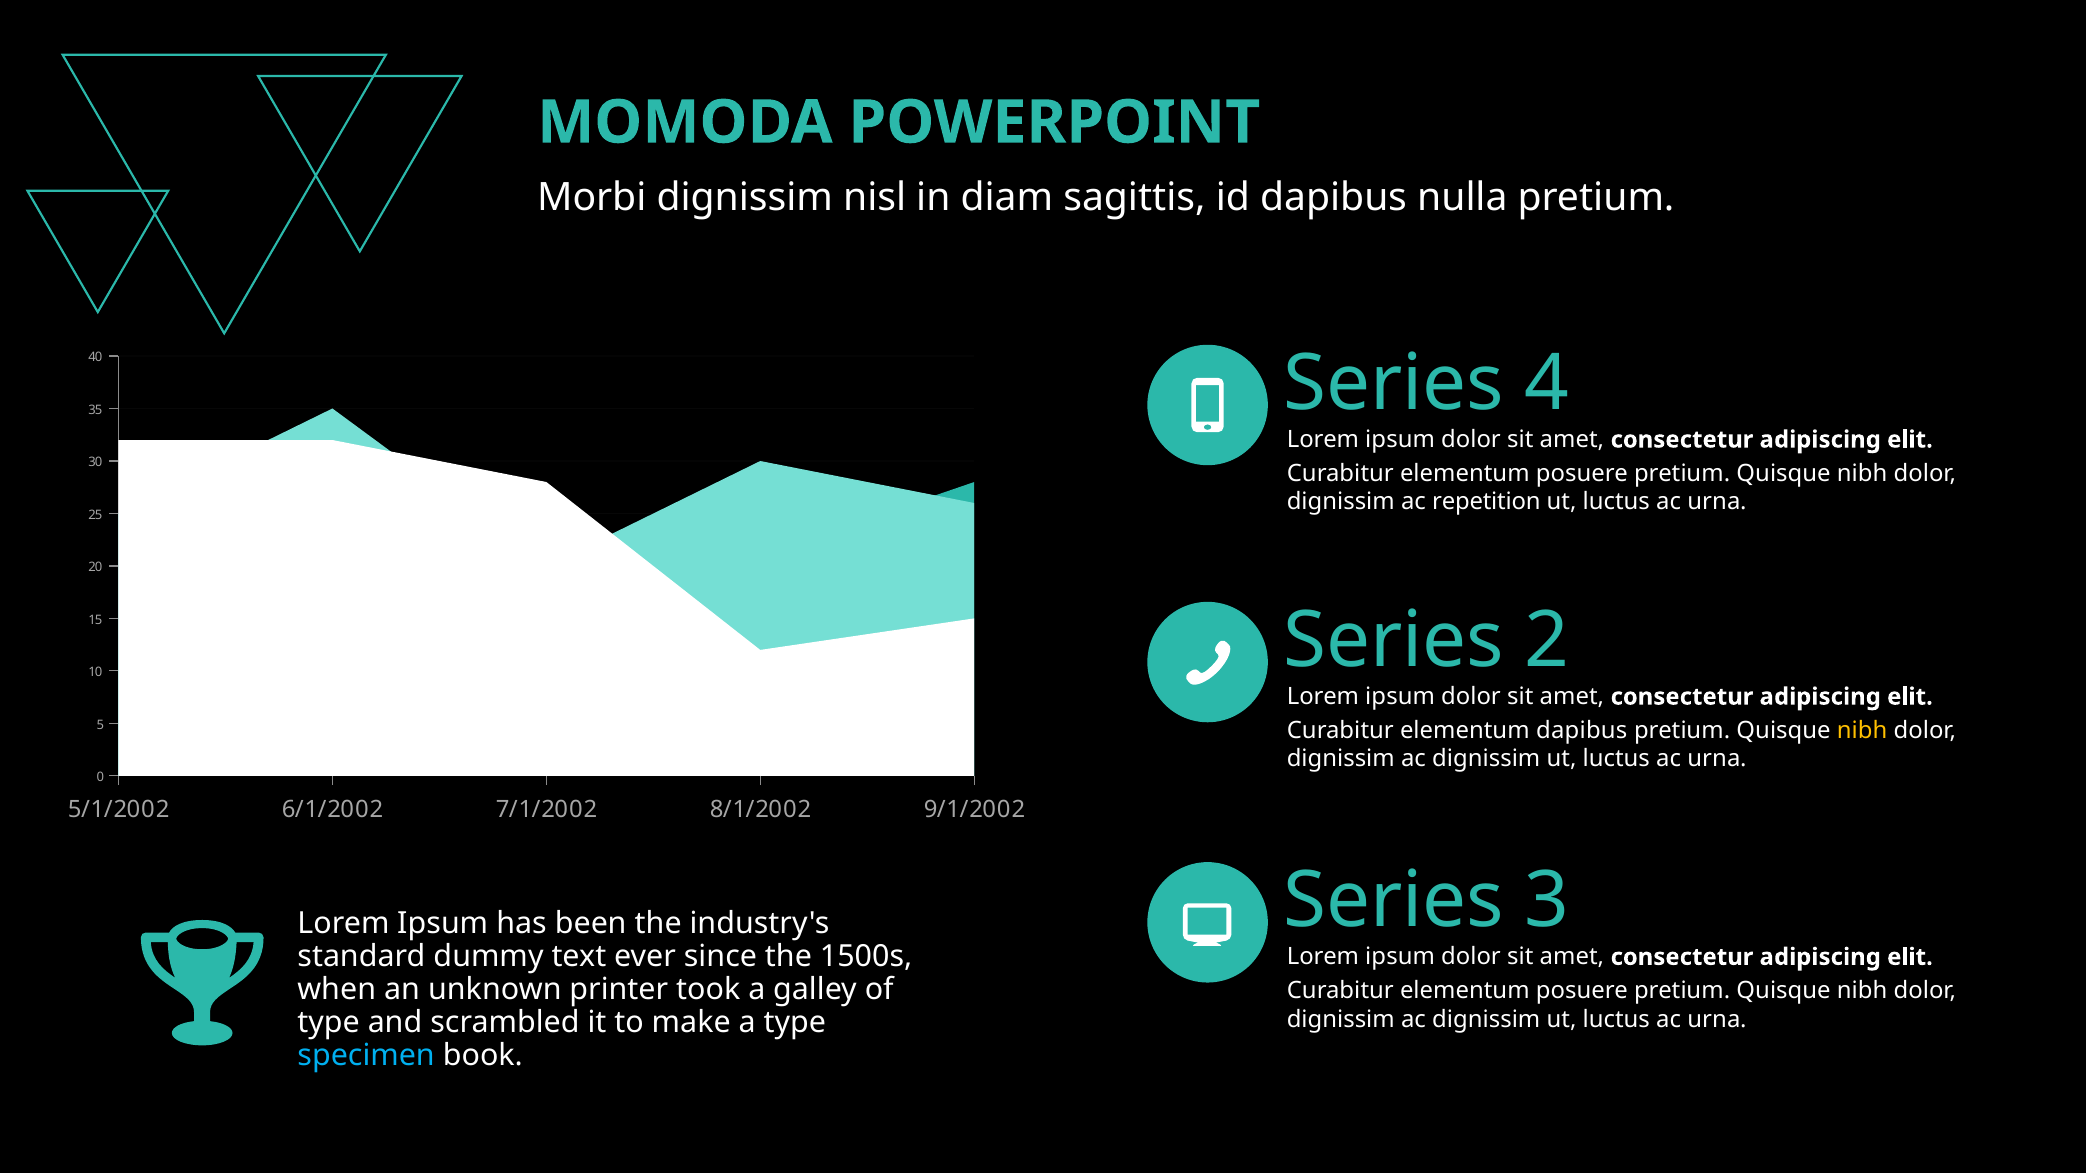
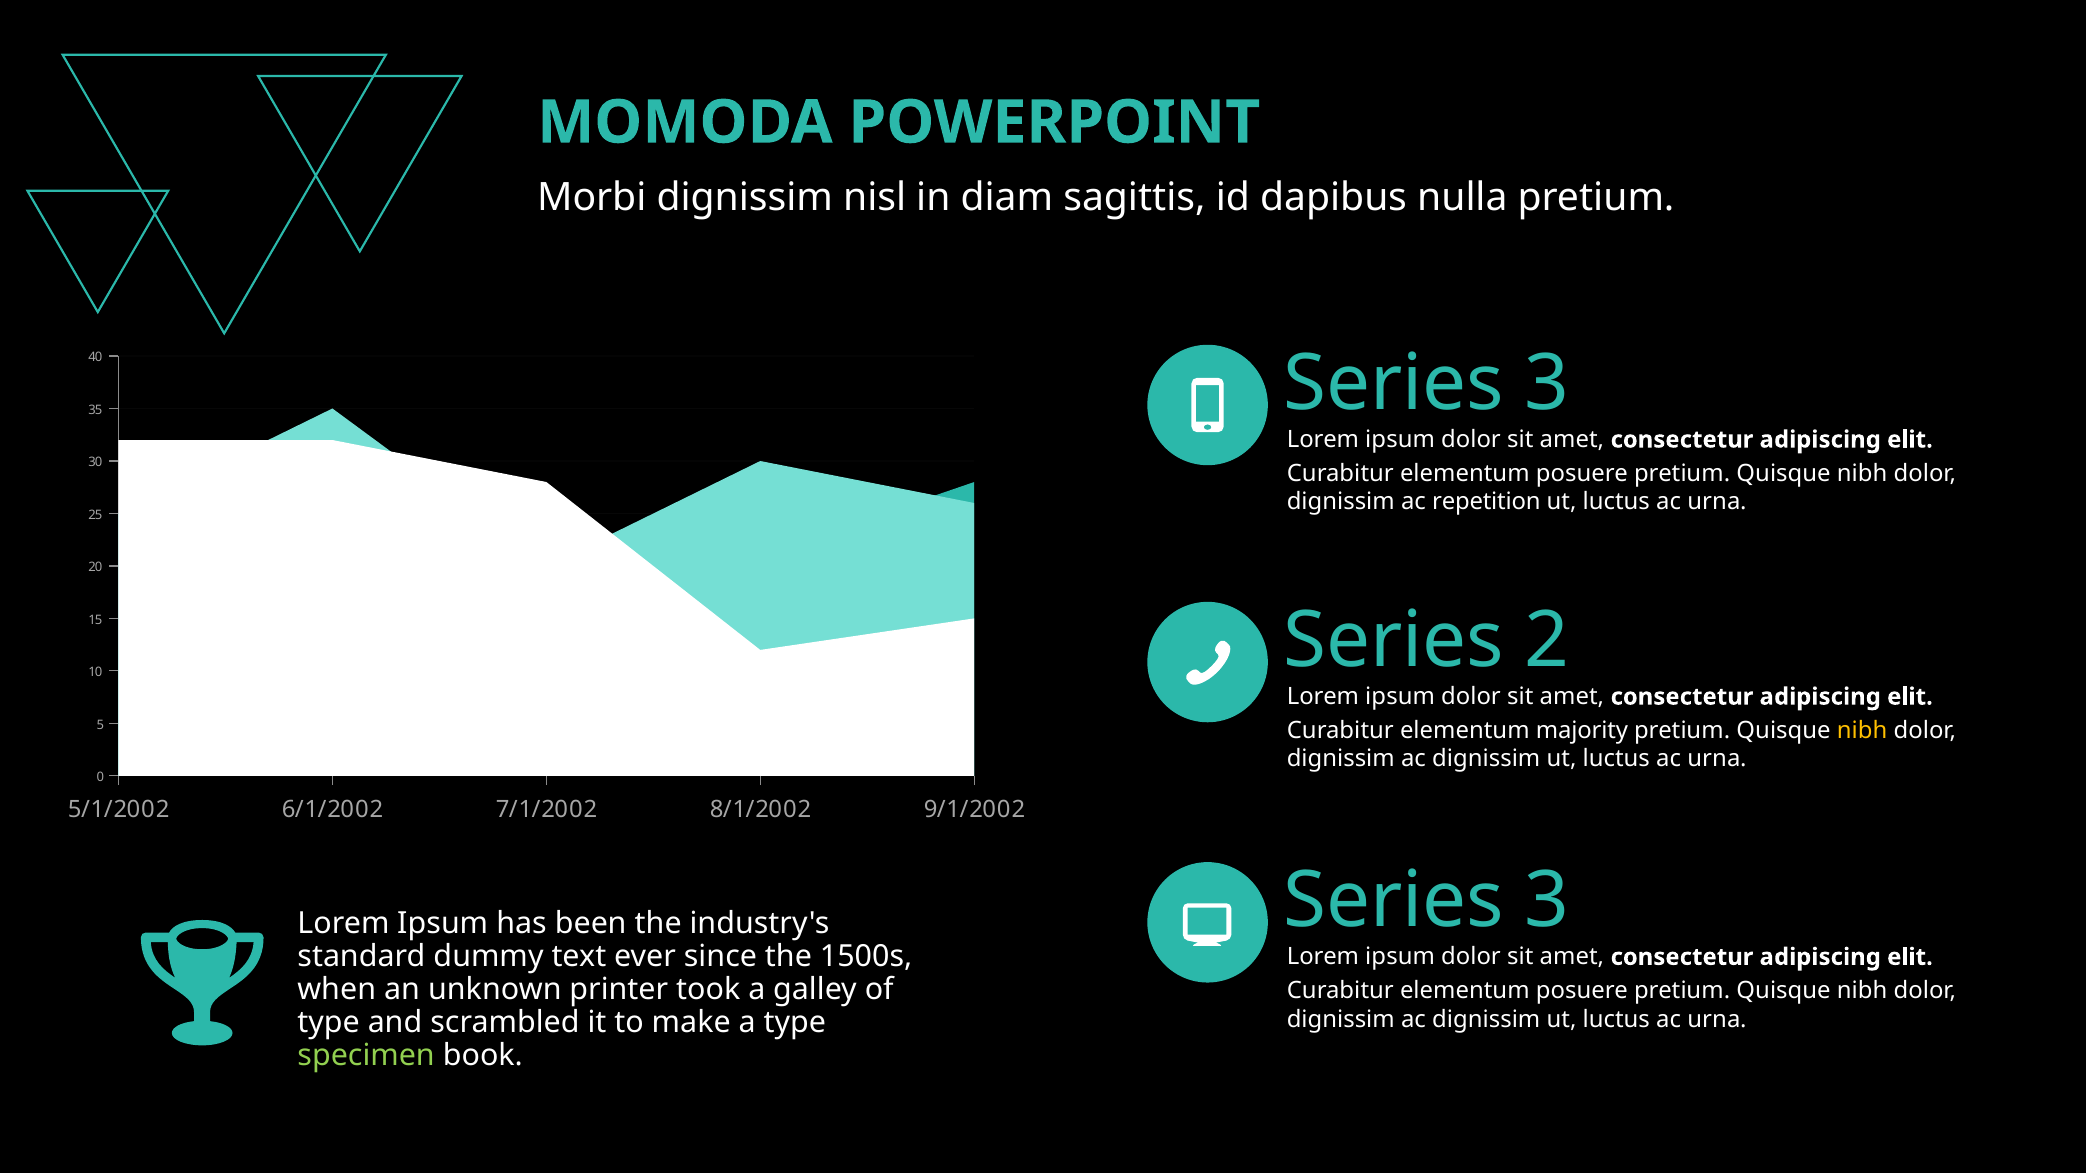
4 at (1547, 384): 4 -> 3
elementum dapibus: dapibus -> majority
specimen colour: light blue -> light green
